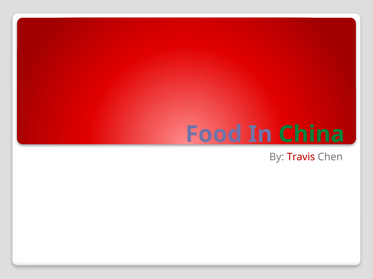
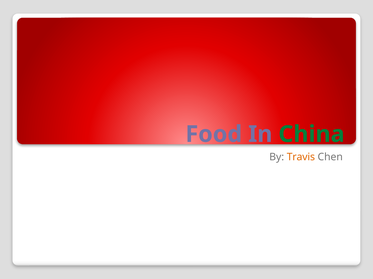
Travis colour: red -> orange
